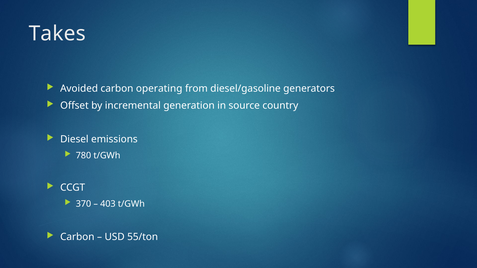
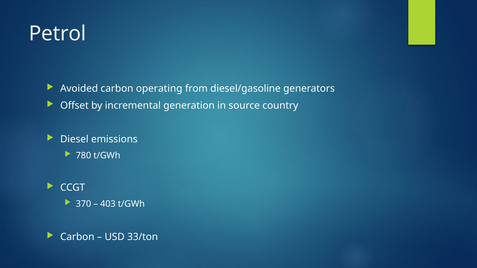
Takes: Takes -> Petrol
55/ton: 55/ton -> 33/ton
